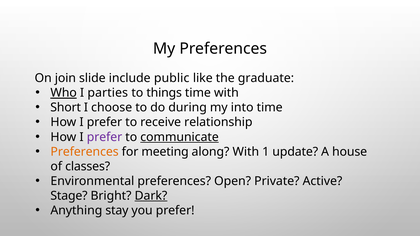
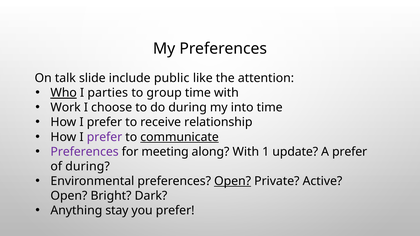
join: join -> talk
graduate: graduate -> attention
things: things -> group
Short: Short -> Work
Preferences at (85, 152) colour: orange -> purple
A house: house -> prefer
of classes: classes -> during
Open at (233, 181) underline: none -> present
Stage at (69, 196): Stage -> Open
Dark underline: present -> none
